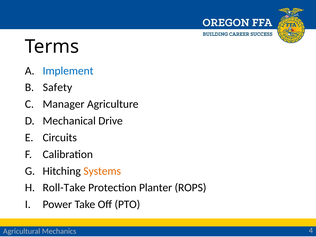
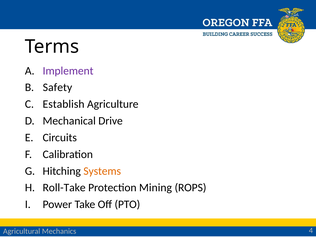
Implement colour: blue -> purple
Manager: Manager -> Establish
Planter: Planter -> Mining
